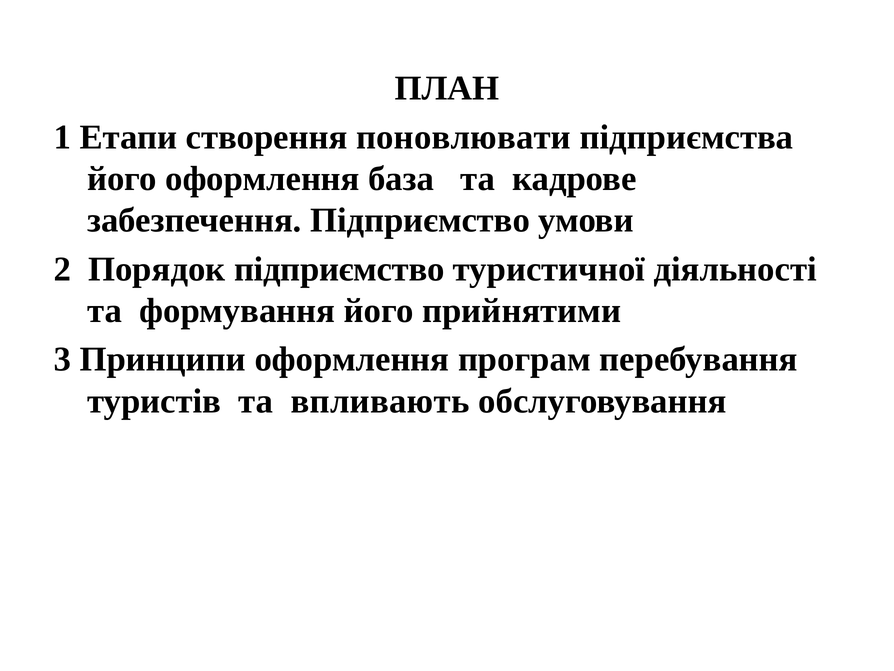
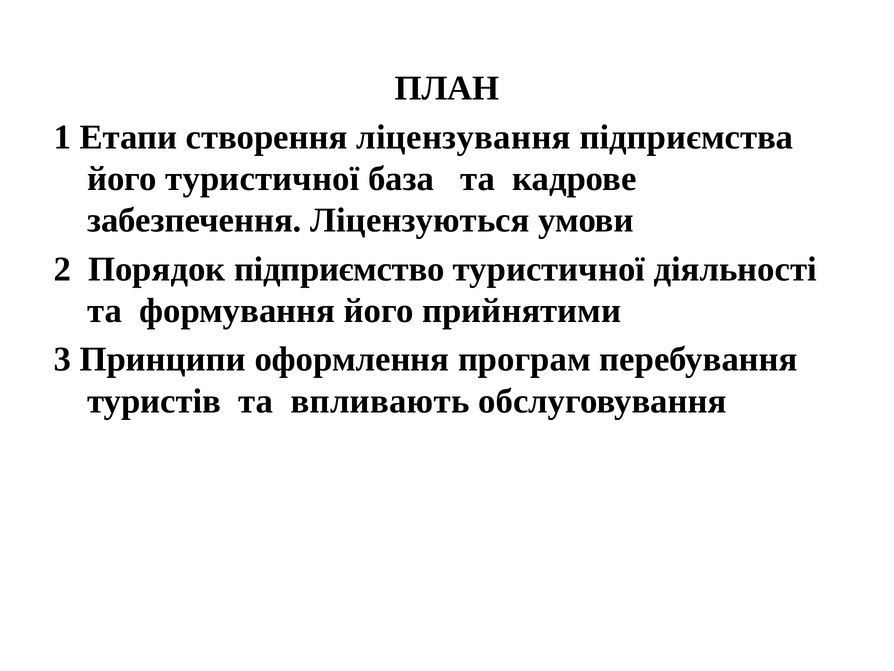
поновлювати: поновлювати -> ліцензування
його оформлення: оформлення -> туристичної
забезпечення Підприємство: Підприємство -> Ліцензуються
